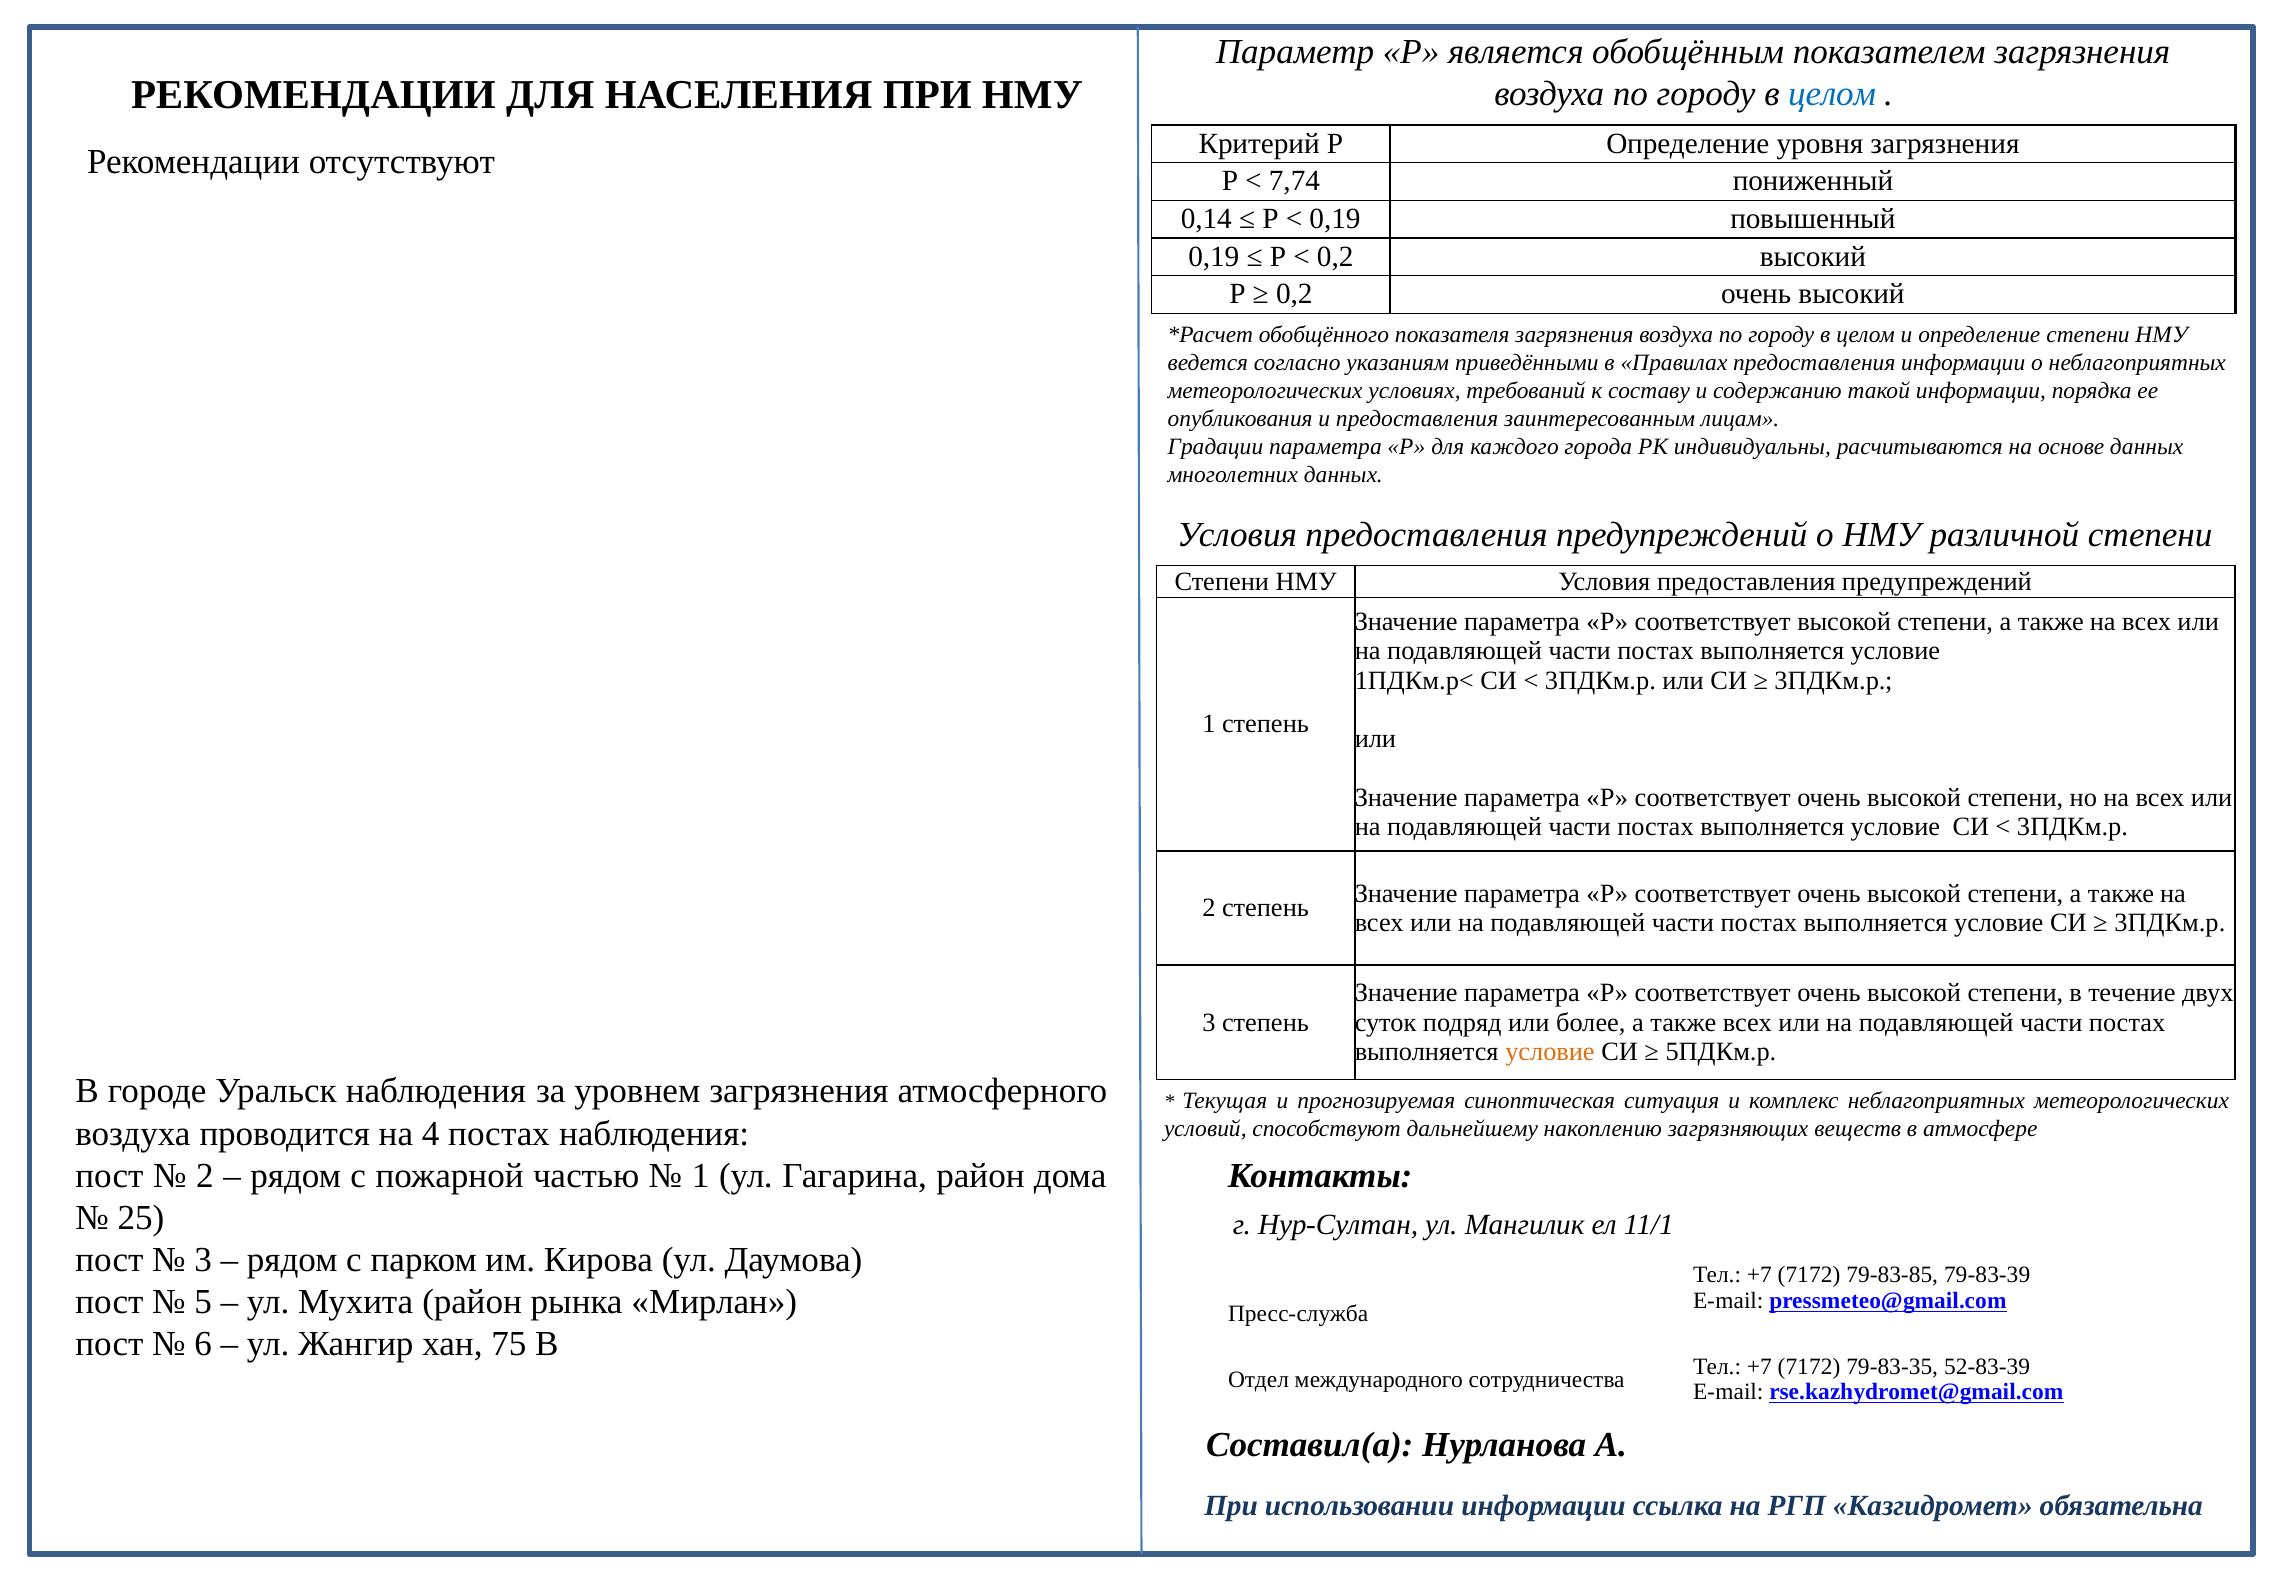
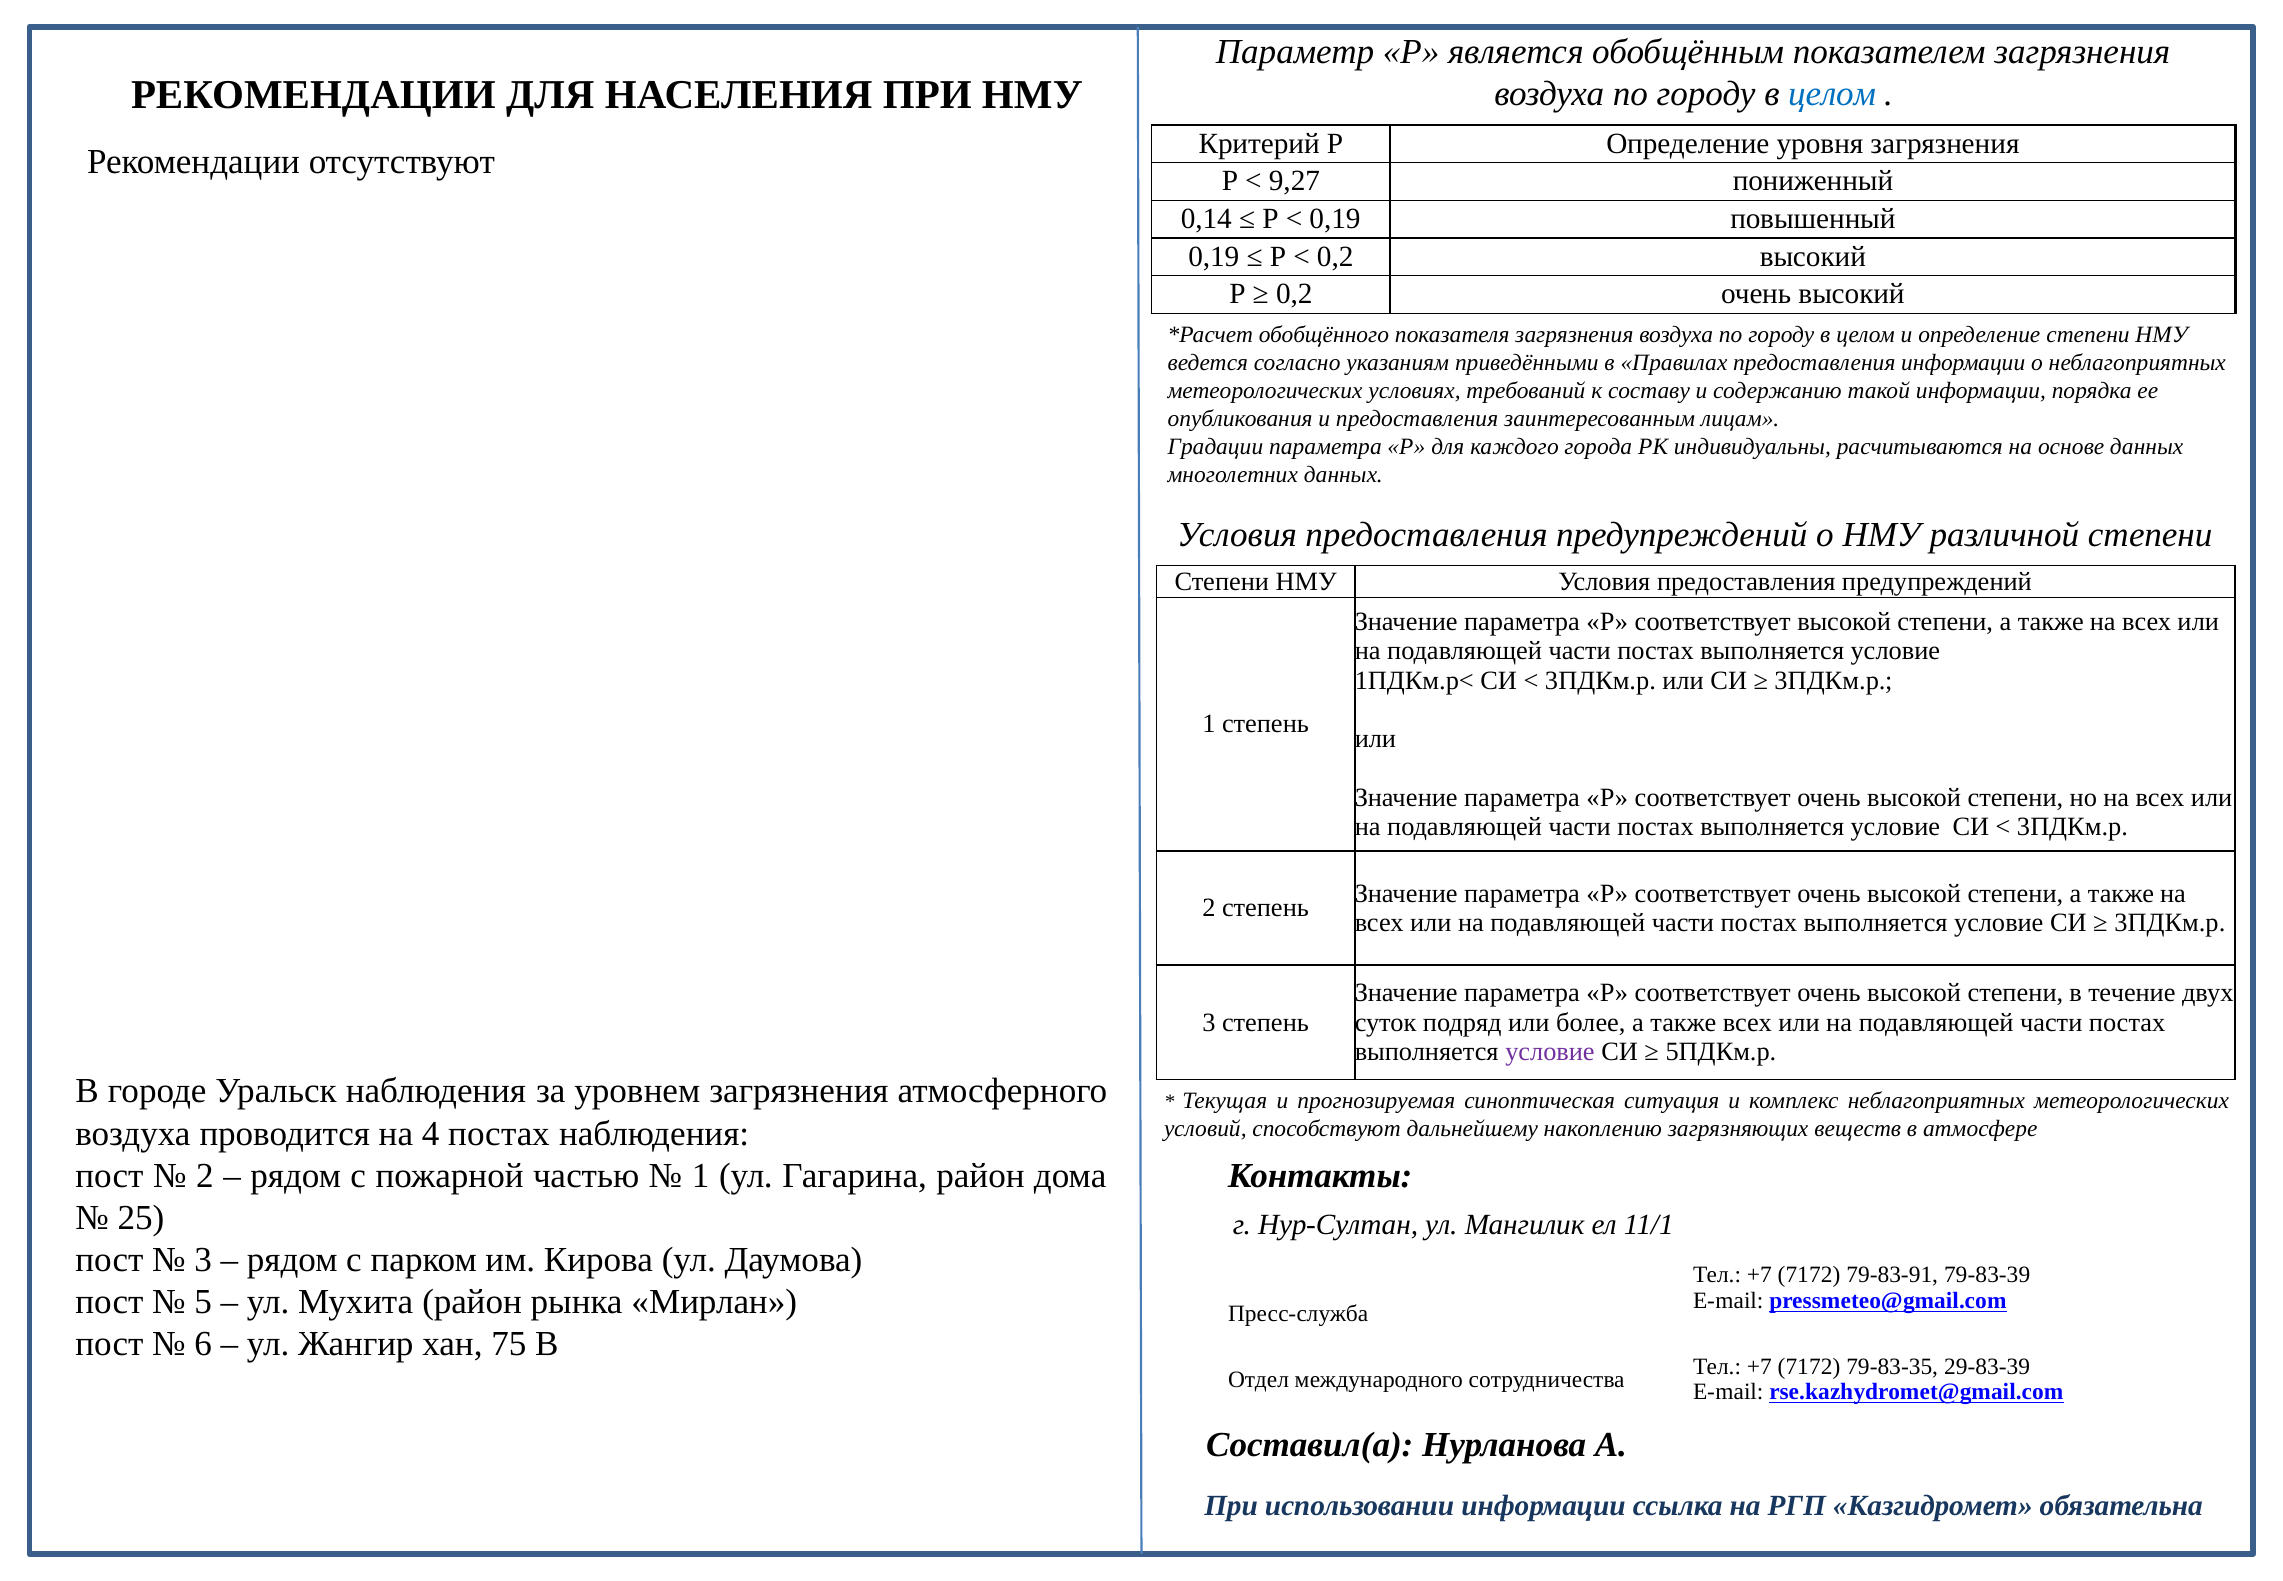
7,74: 7,74 -> 9,27
условие at (1550, 1051) colour: orange -> purple
79-83-85: 79-83-85 -> 79-83-91
52-83-39: 52-83-39 -> 29-83-39
